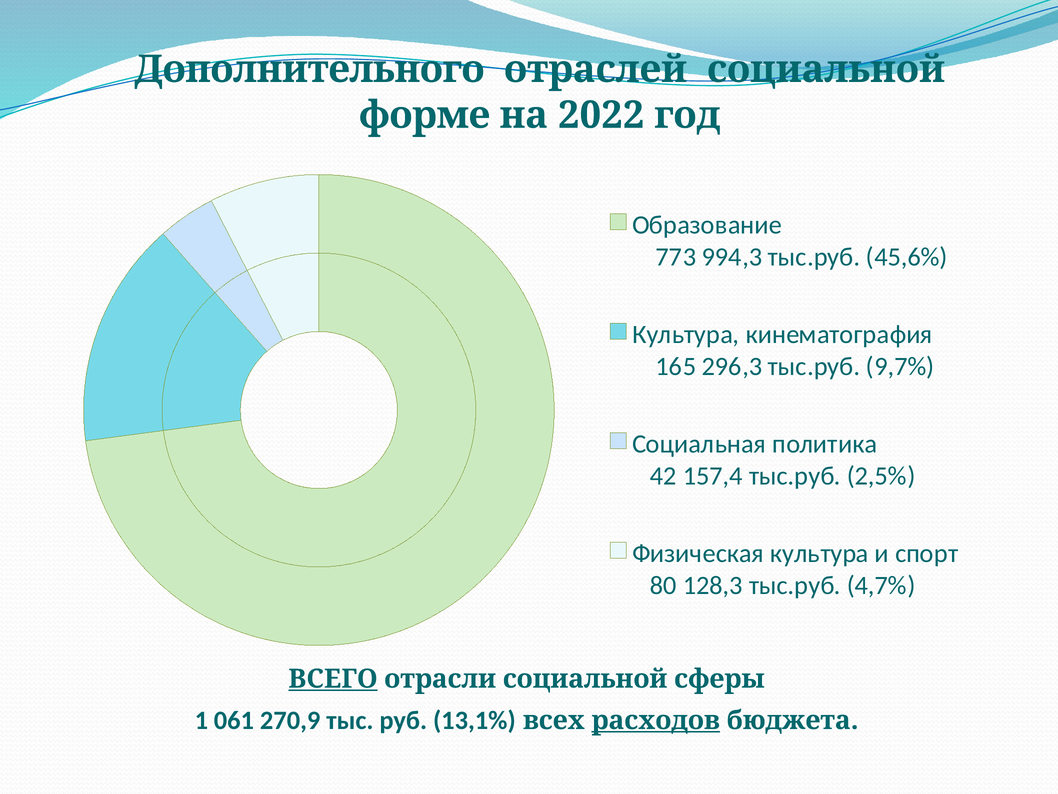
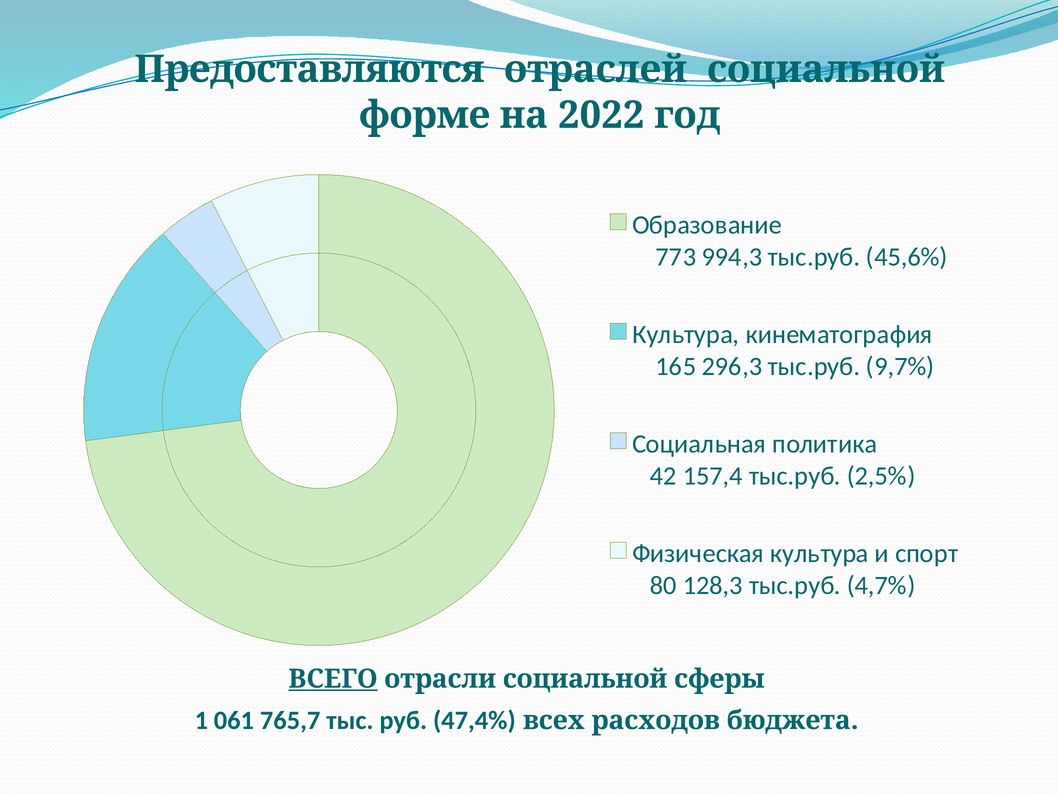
Дополнительного: Дополнительного -> Предоставляются
270,9: 270,9 -> 765,7
13,1%: 13,1% -> 47,4%
расходов underline: present -> none
